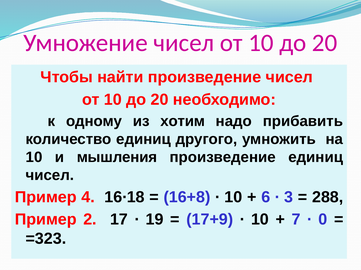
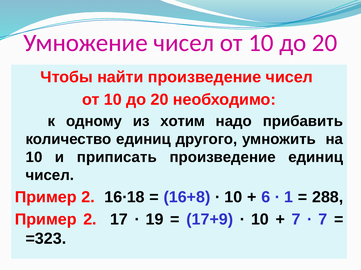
мышления: мышления -> приписать
4 at (88, 198): 4 -> 2
3: 3 -> 1
0 at (323, 220): 0 -> 7
